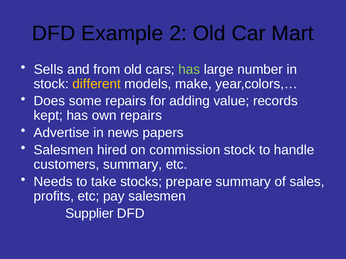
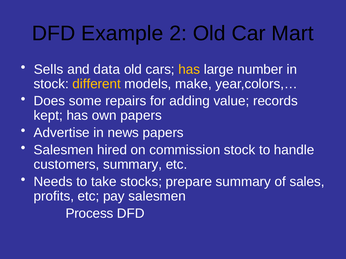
from: from -> data
has at (189, 69) colour: light green -> yellow
own repairs: repairs -> papers
Supplier: Supplier -> Process
